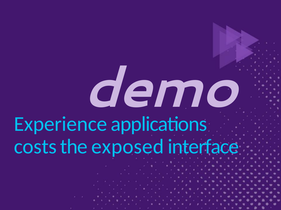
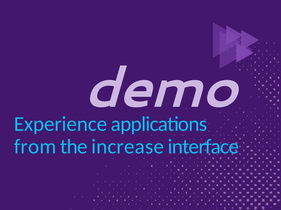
costs: costs -> from
exposed: exposed -> increase
